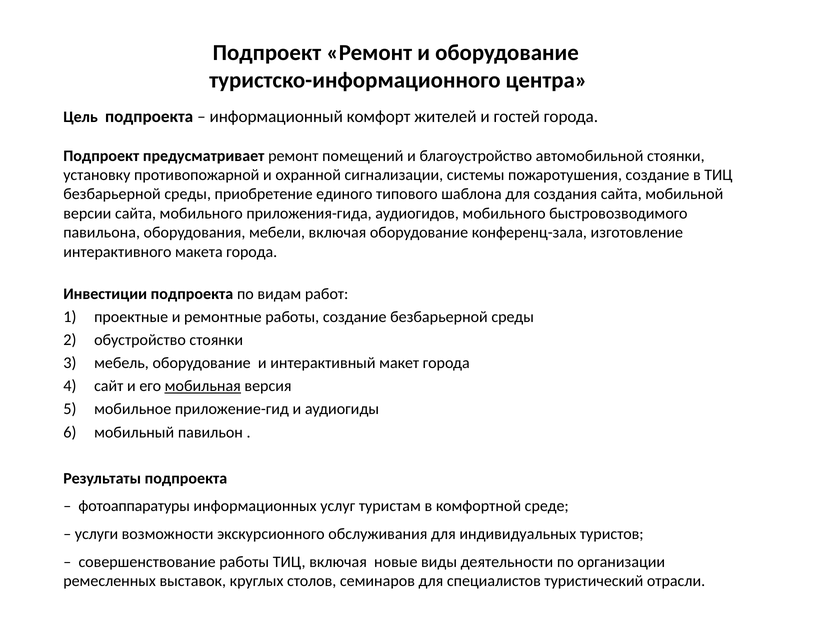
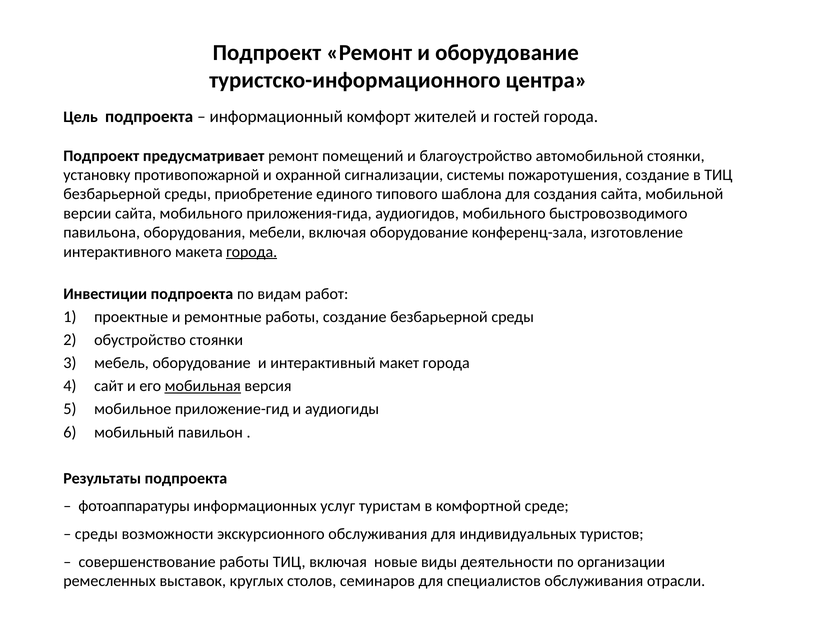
города at (252, 252) underline: none -> present
услуги at (96, 534): услуги -> среды
специалистов туристический: туристический -> обслуживания
